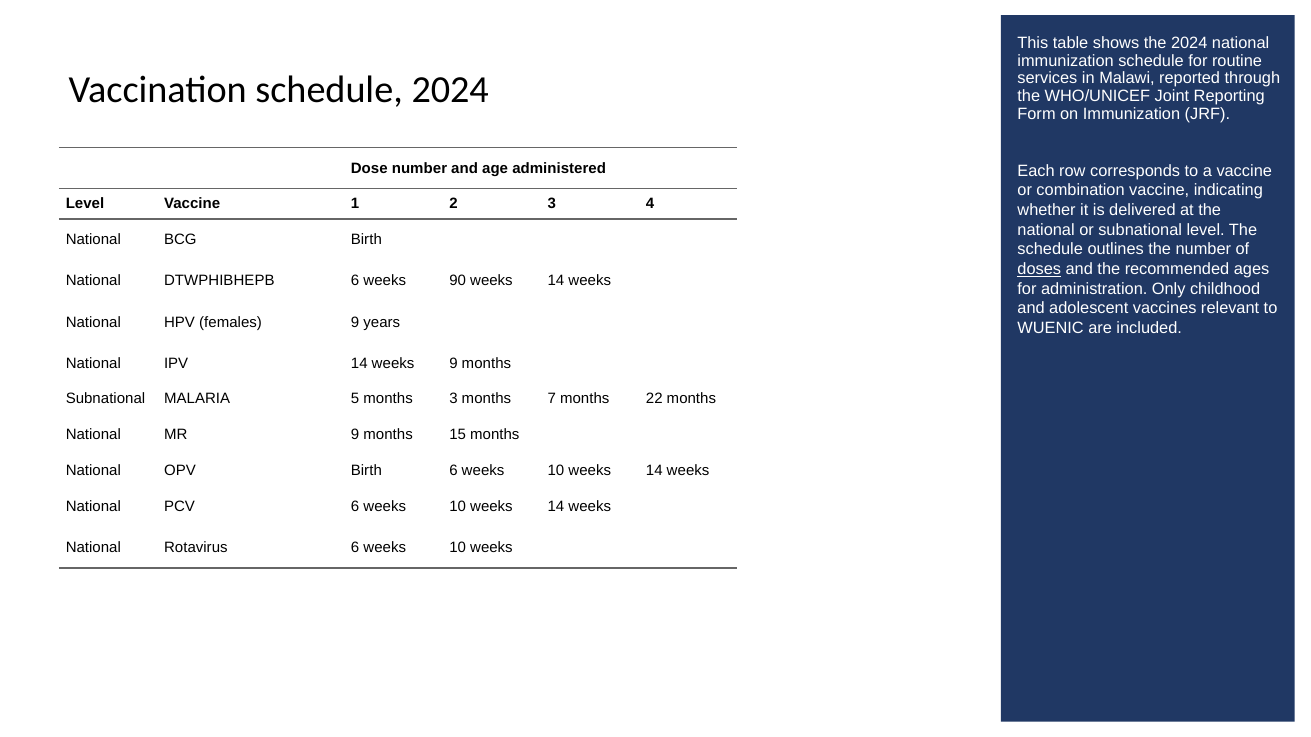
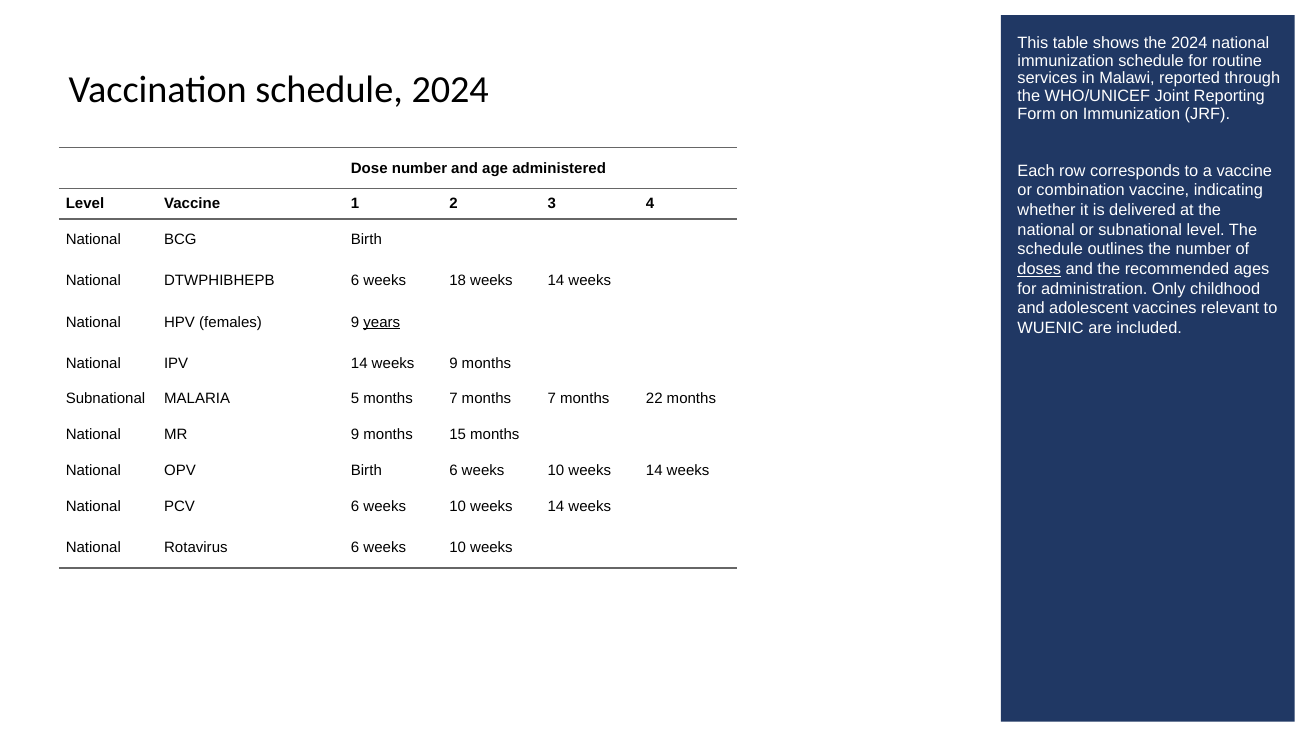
90: 90 -> 18
years underline: none -> present
5 months 3: 3 -> 7
